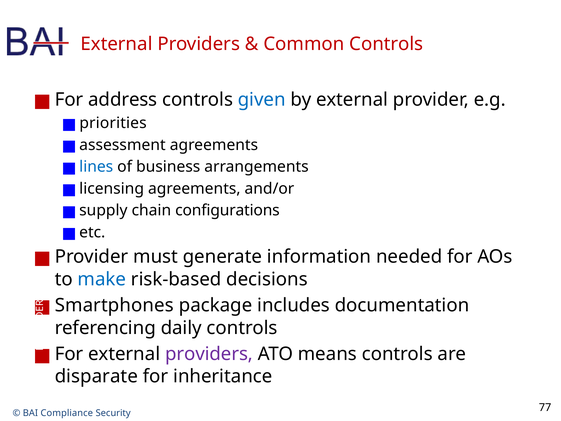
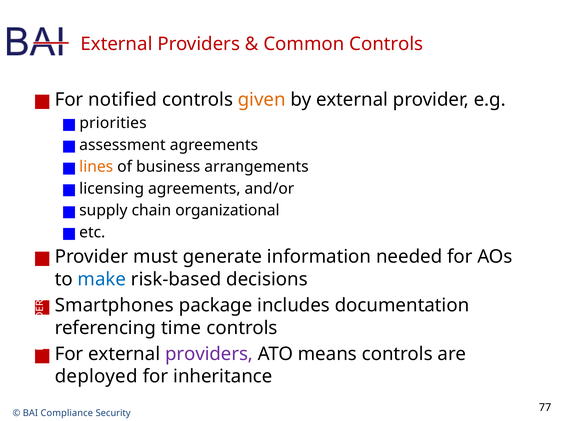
address: address -> notified
given colour: blue -> orange
lines colour: blue -> orange
configurations: configurations -> organizational
daily: daily -> time
disparate: disparate -> deployed
